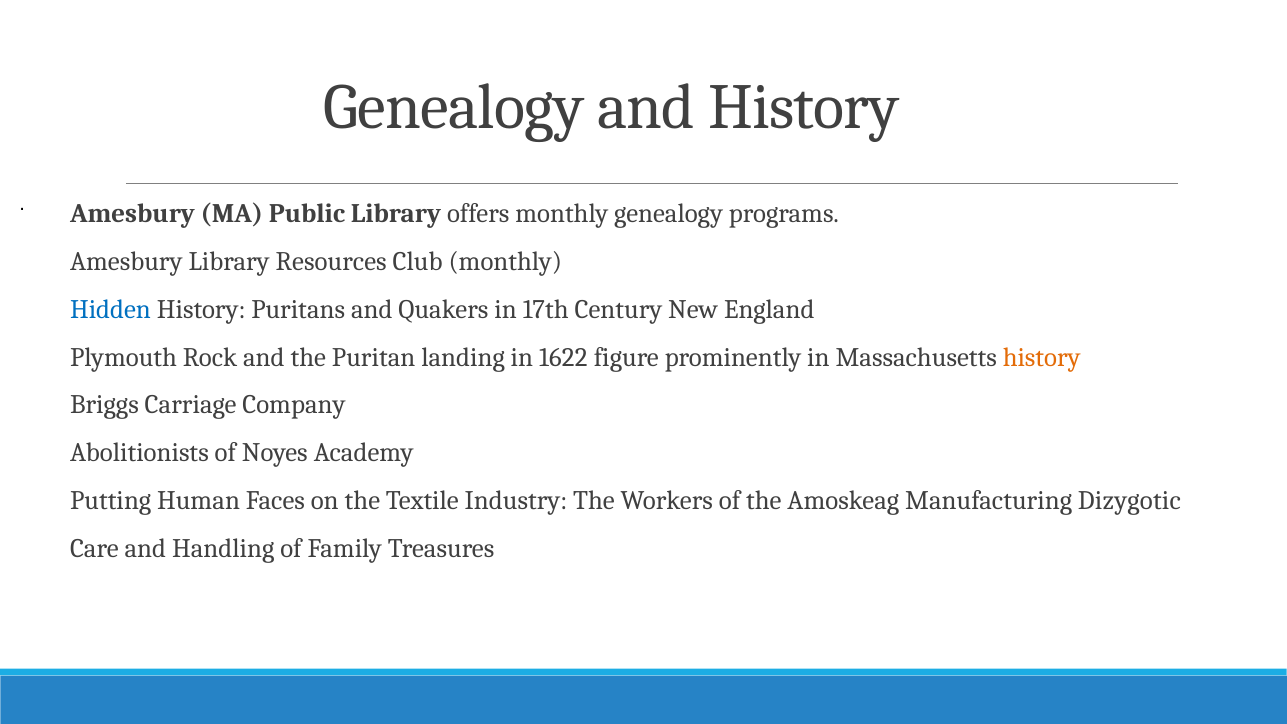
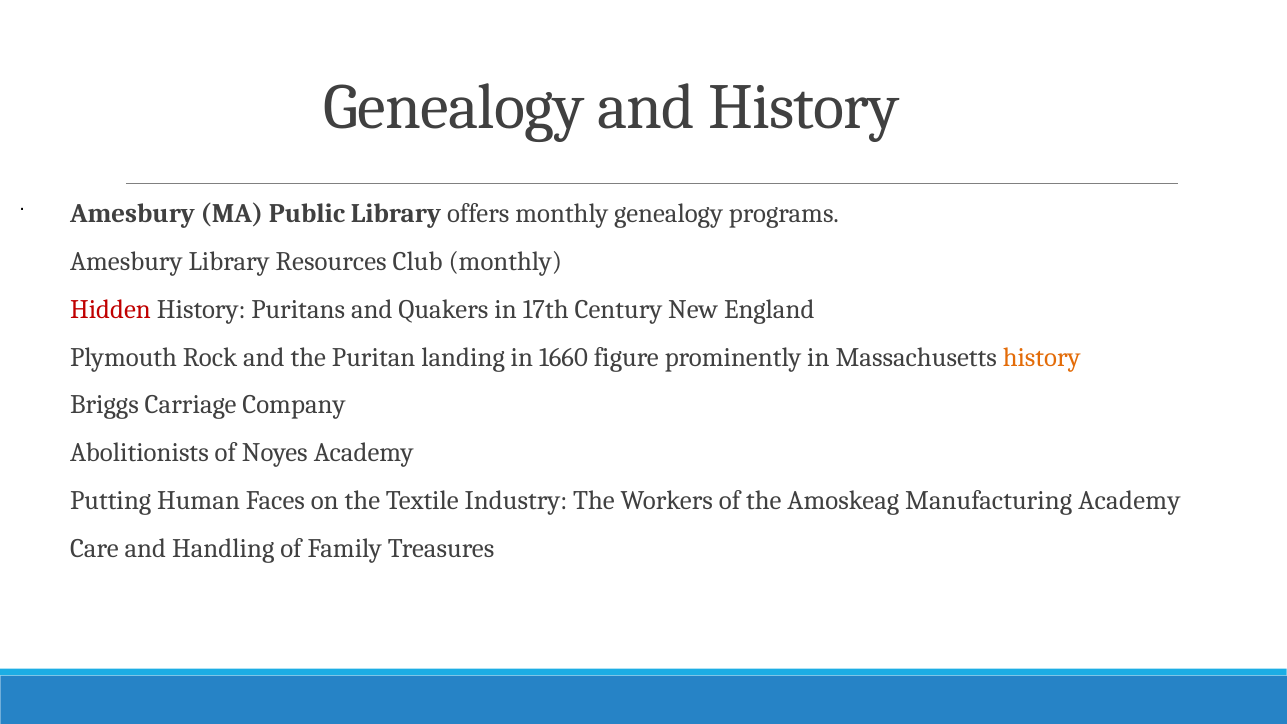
Hidden colour: blue -> red
1622: 1622 -> 1660
Manufacturing Dizygotic: Dizygotic -> Academy
